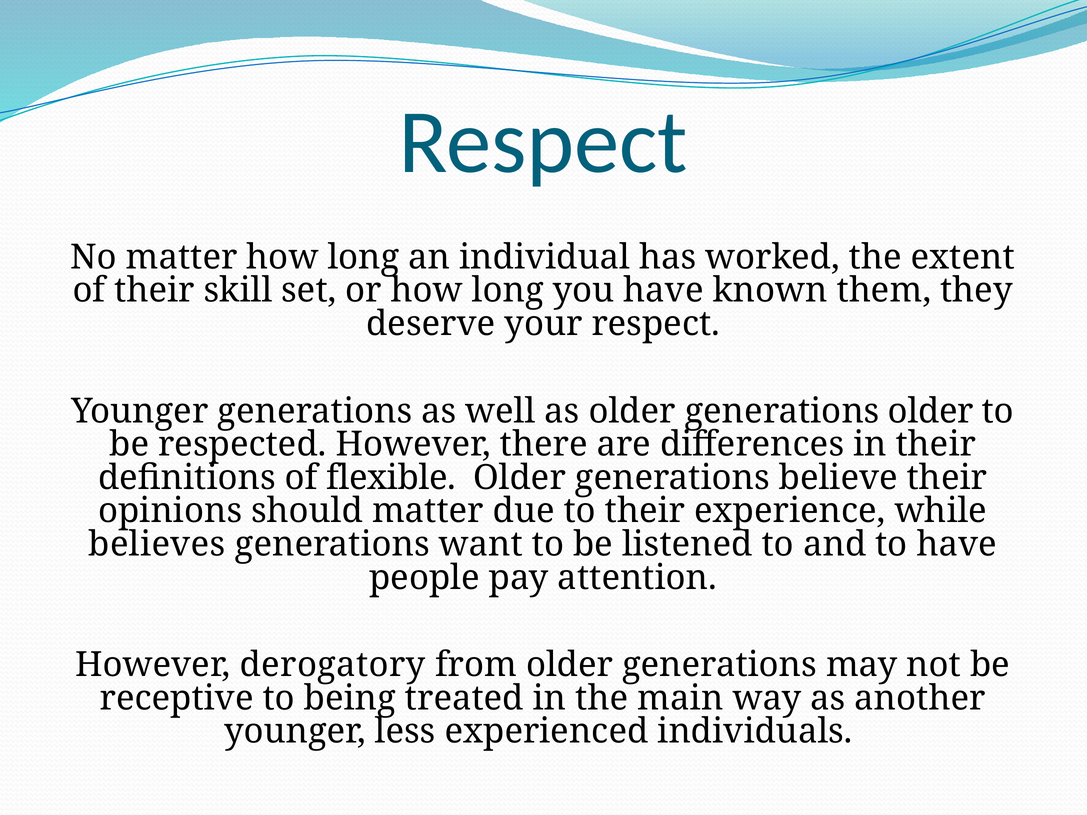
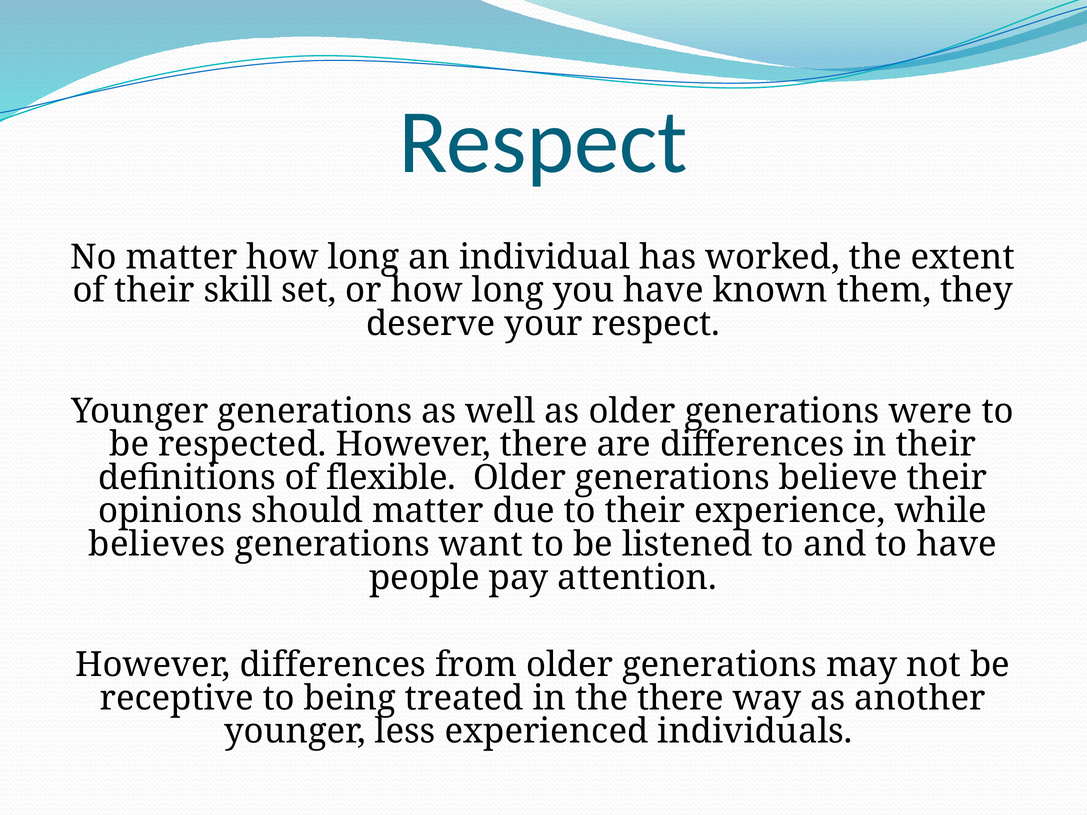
generations older: older -> were
However derogatory: derogatory -> differences
the main: main -> there
